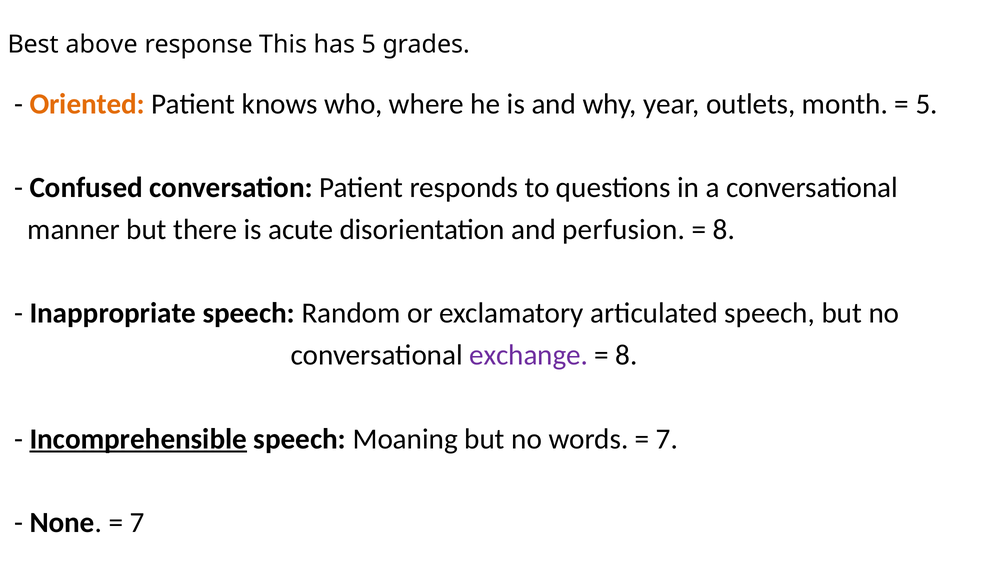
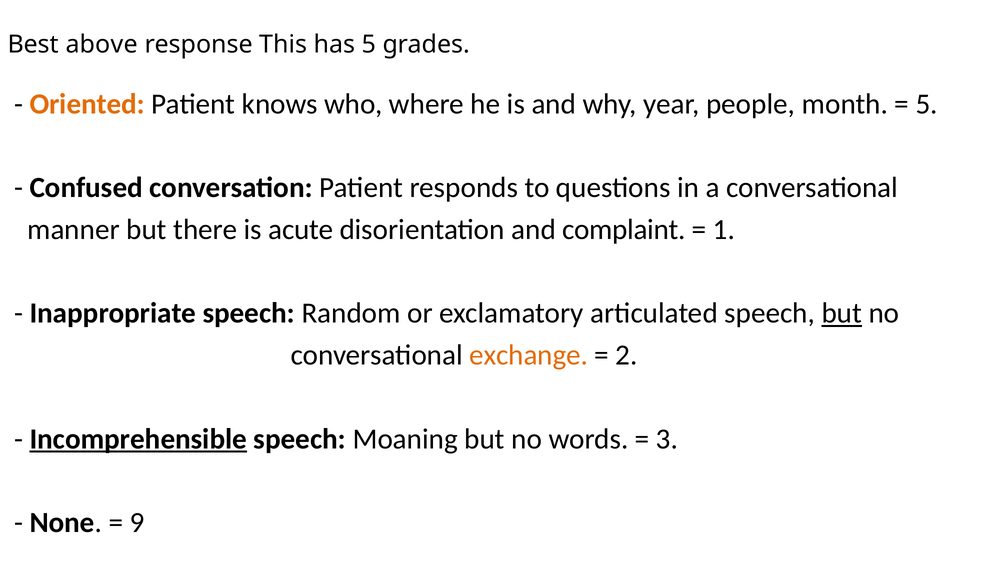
outlets: outlets -> people
perfusion: perfusion -> complaint
8 at (724, 230): 8 -> 1
but at (842, 313) underline: none -> present
exchange colour: purple -> orange
8 at (626, 355): 8 -> 2
7 at (667, 439): 7 -> 3
7 at (137, 523): 7 -> 9
